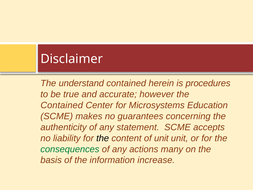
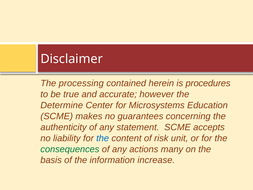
understand: understand -> processing
Contained at (62, 105): Contained -> Determine
the at (103, 138) colour: black -> blue
of unit: unit -> risk
